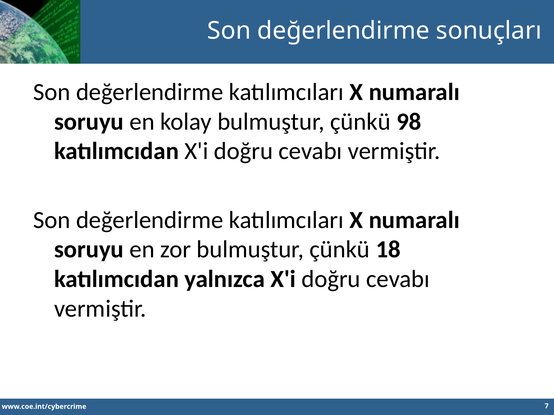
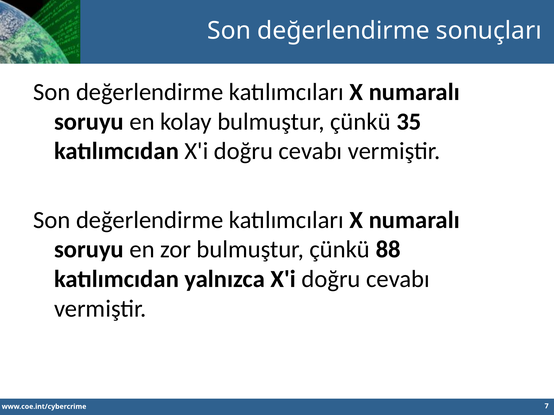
98: 98 -> 35
18: 18 -> 88
